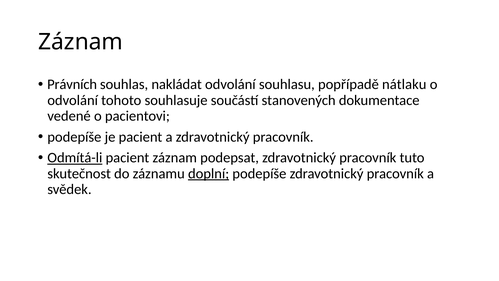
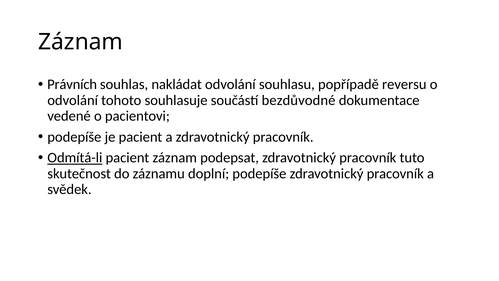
nátlaku: nátlaku -> reversu
stanovených: stanovených -> bezdůvodné
doplní underline: present -> none
